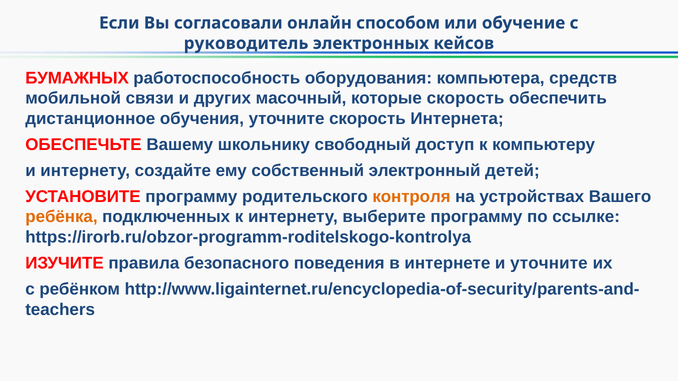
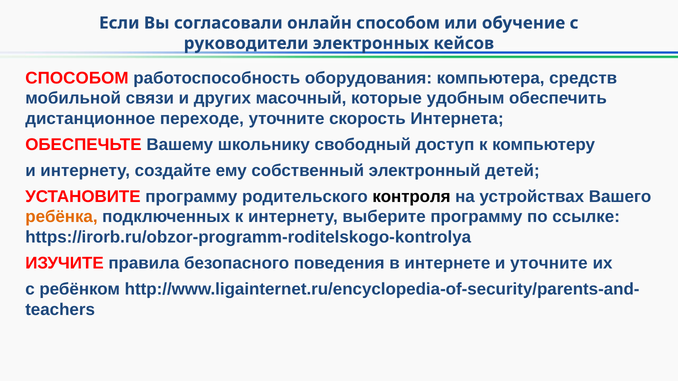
руководитель: руководитель -> руководители
БУМАЖНЫХ at (77, 78): БУМАЖНЫХ -> СПОСОБОМ
которые скорость: скорость -> удобным
обучения: обучения -> переходе
контроля colour: orange -> black
